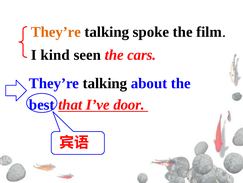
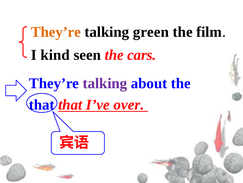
spoke: spoke -> green
talking at (105, 83) colour: black -> purple
best at (42, 104): best -> that
door: door -> over
